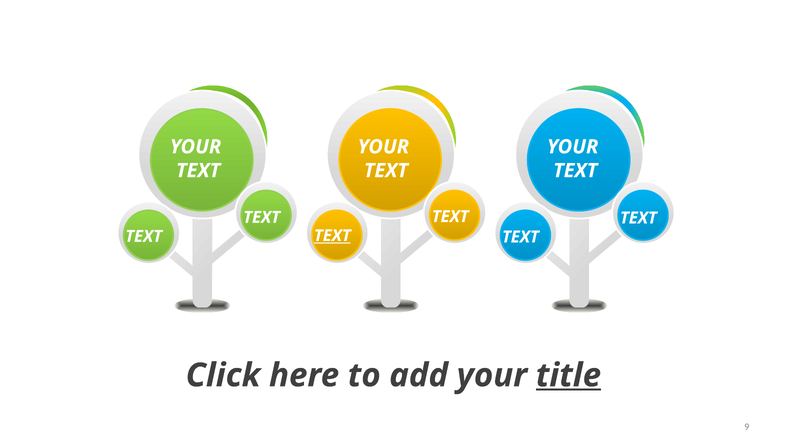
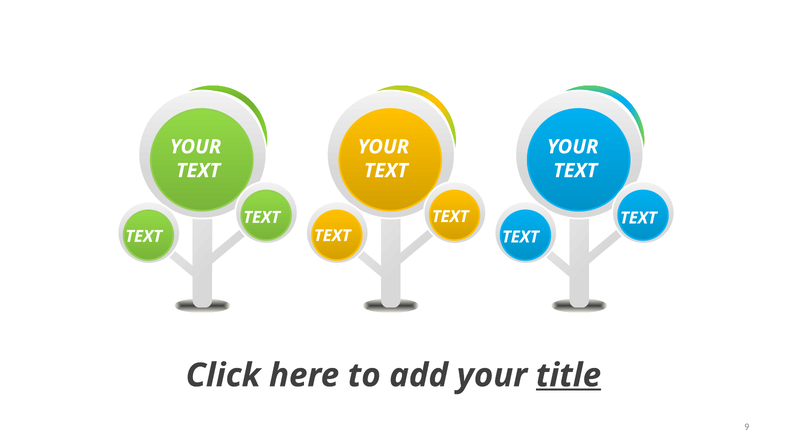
TEXT at (332, 236) underline: present -> none
